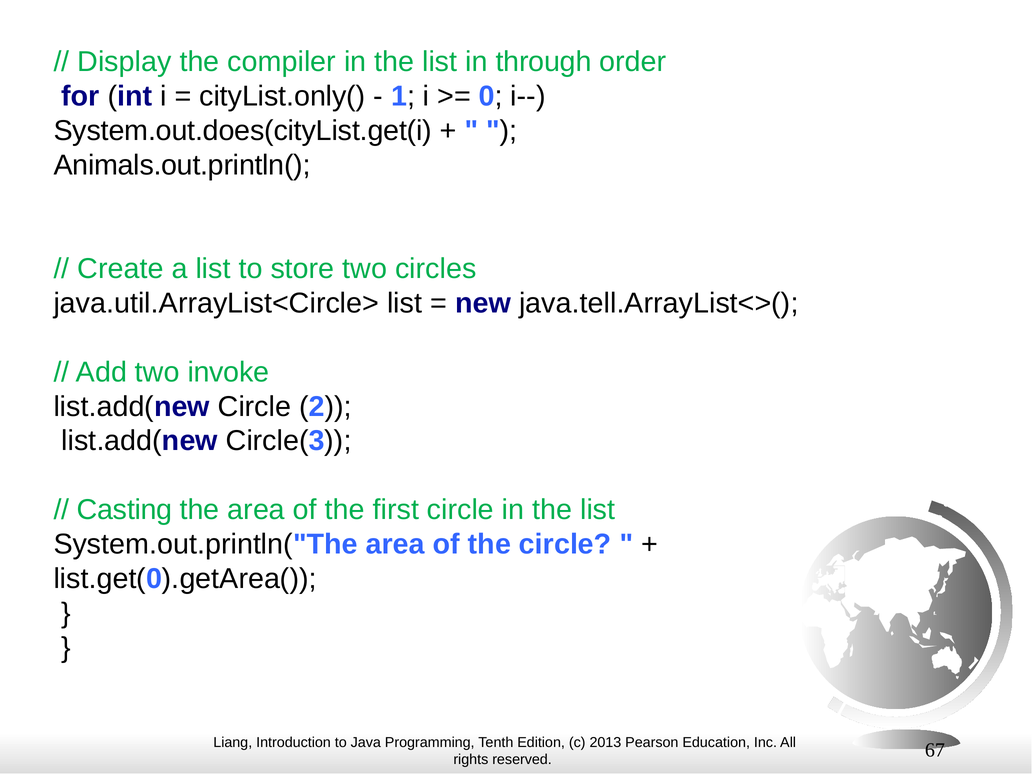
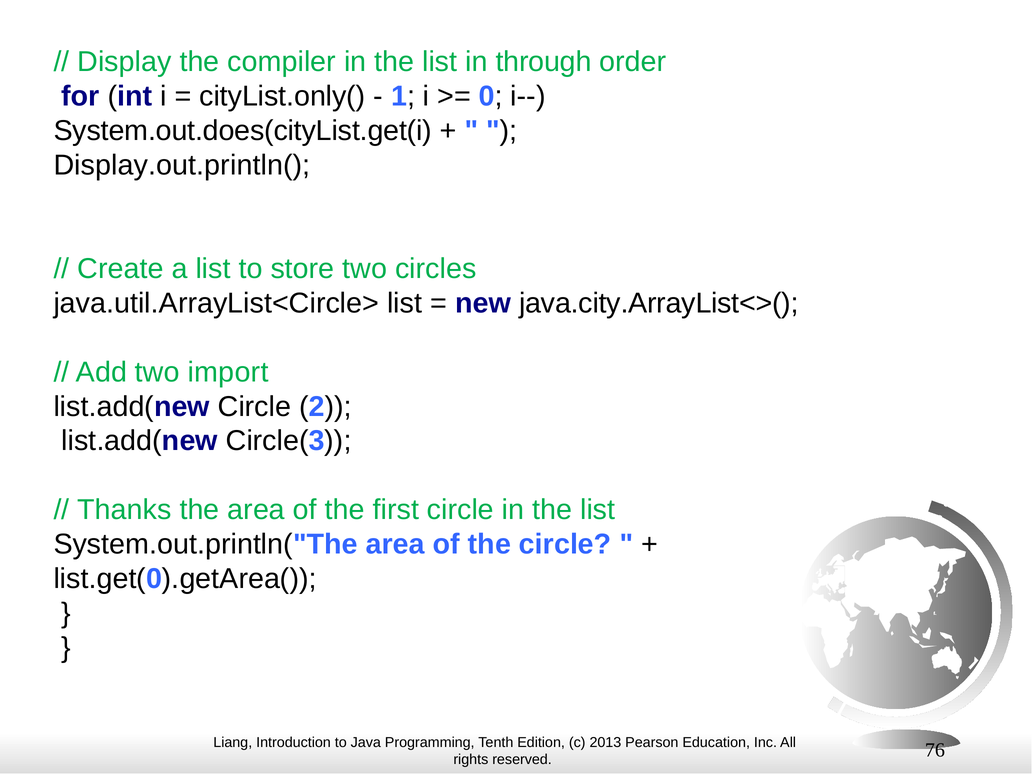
Animals.out.println(: Animals.out.println( -> Display.out.println(
java.tell.ArrayList<>(: java.tell.ArrayList<>( -> java.city.ArrayList<>(
invoke: invoke -> import
Casting: Casting -> Thanks
67: 67 -> 76
